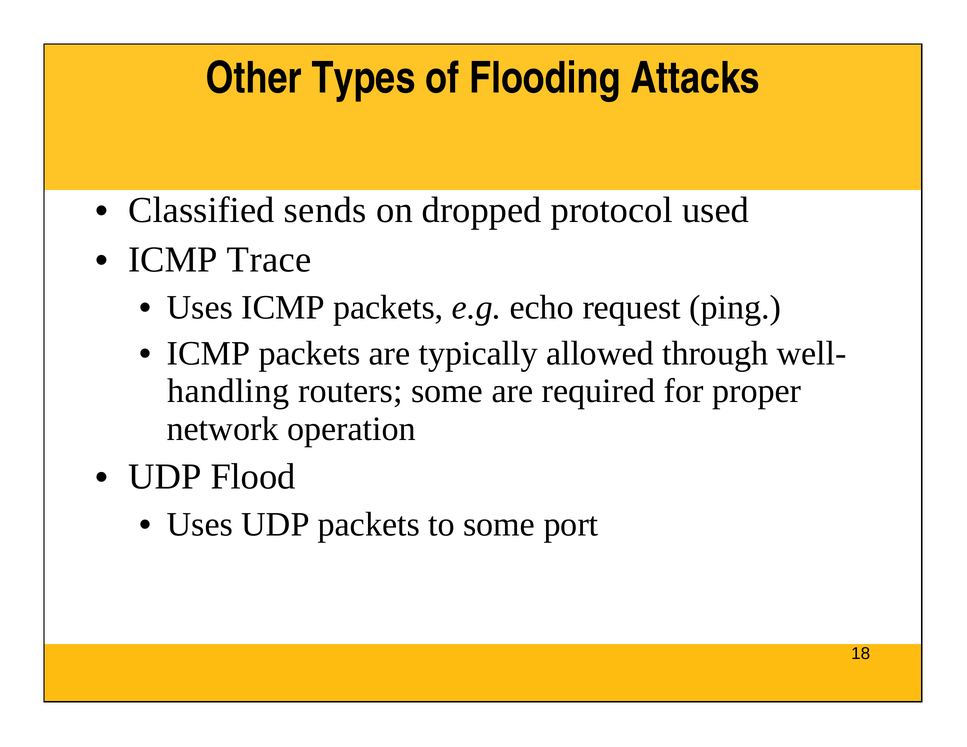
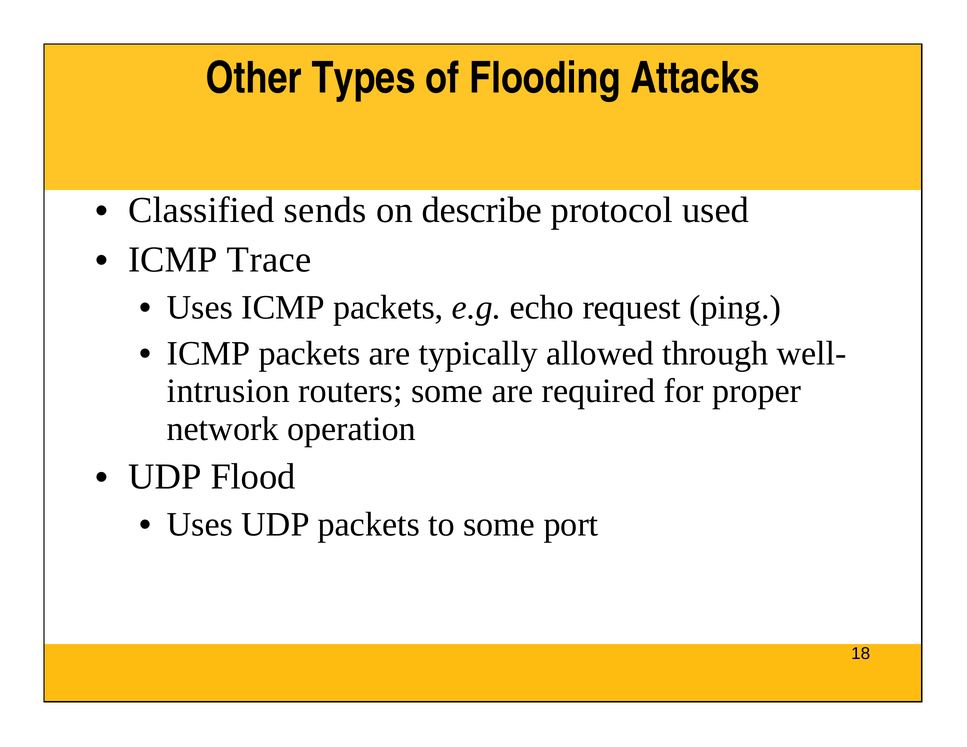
dropped: dropped -> describe
handling: handling -> intrusion
